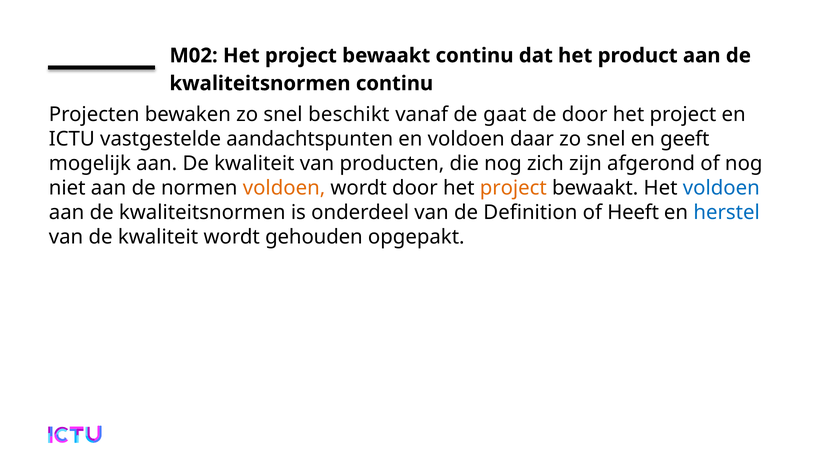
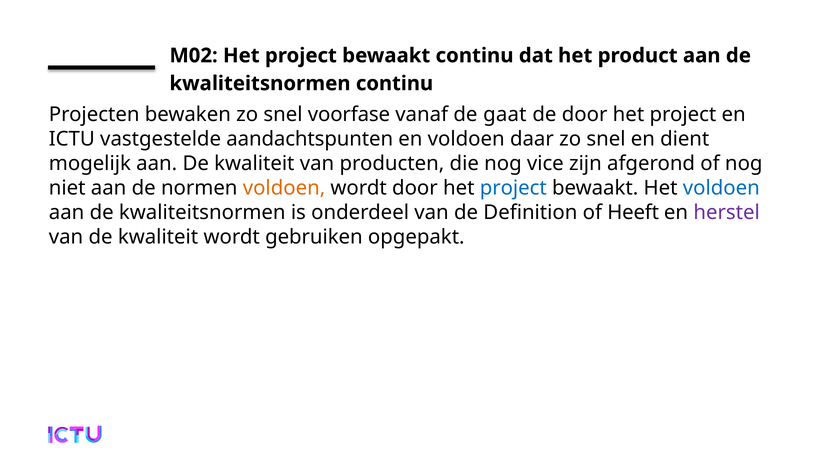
beschikt: beschikt -> voorfase
geeft: geeft -> dient
zich: zich -> vice
project at (513, 188) colour: orange -> blue
herstel colour: blue -> purple
gehouden: gehouden -> gebruiken
